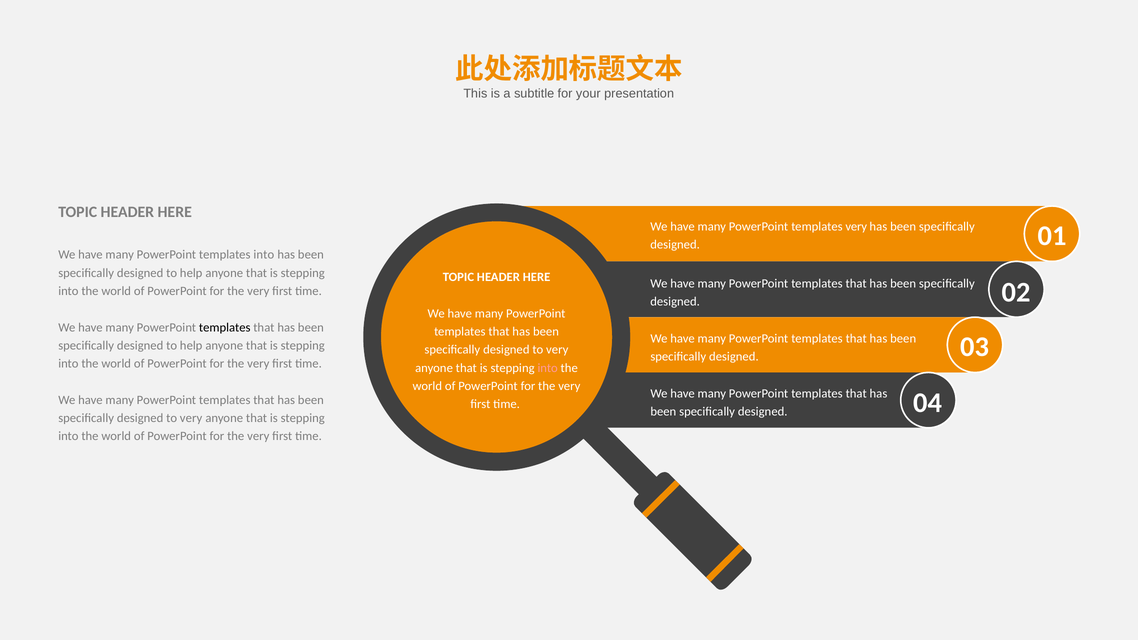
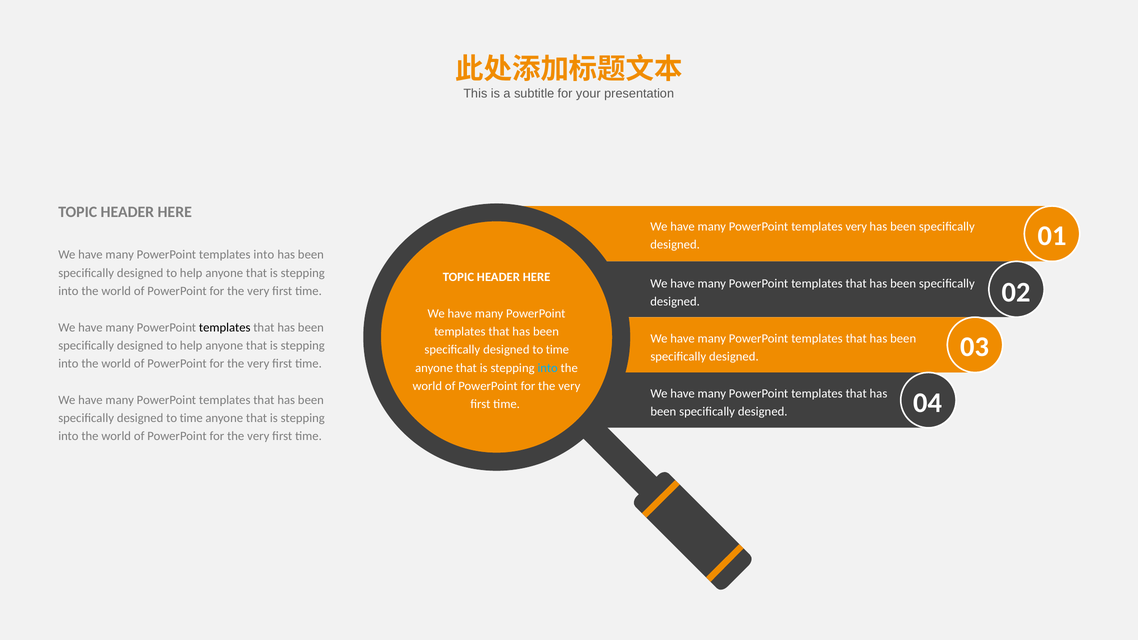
very at (557, 350): very -> time
into at (548, 368) colour: pink -> light blue
very at (191, 418): very -> time
